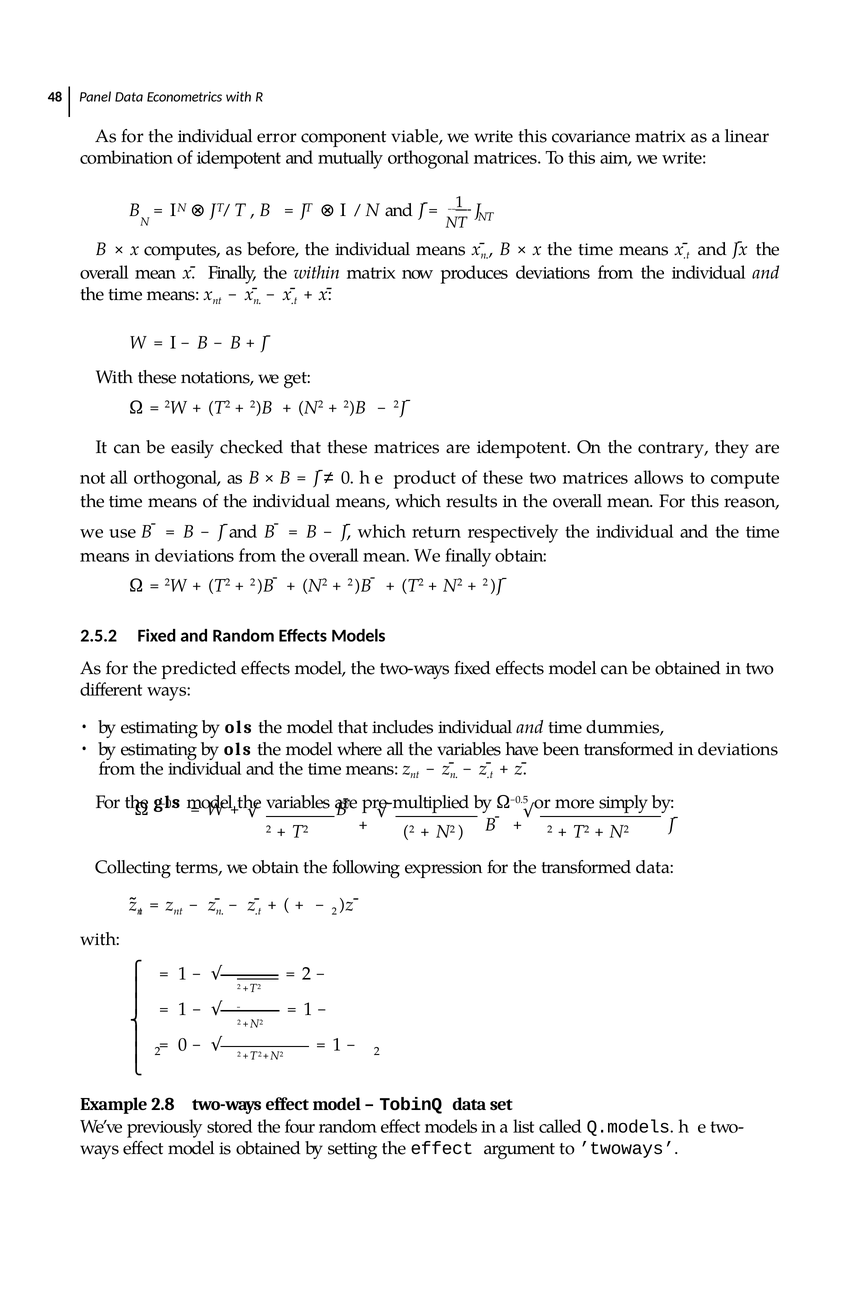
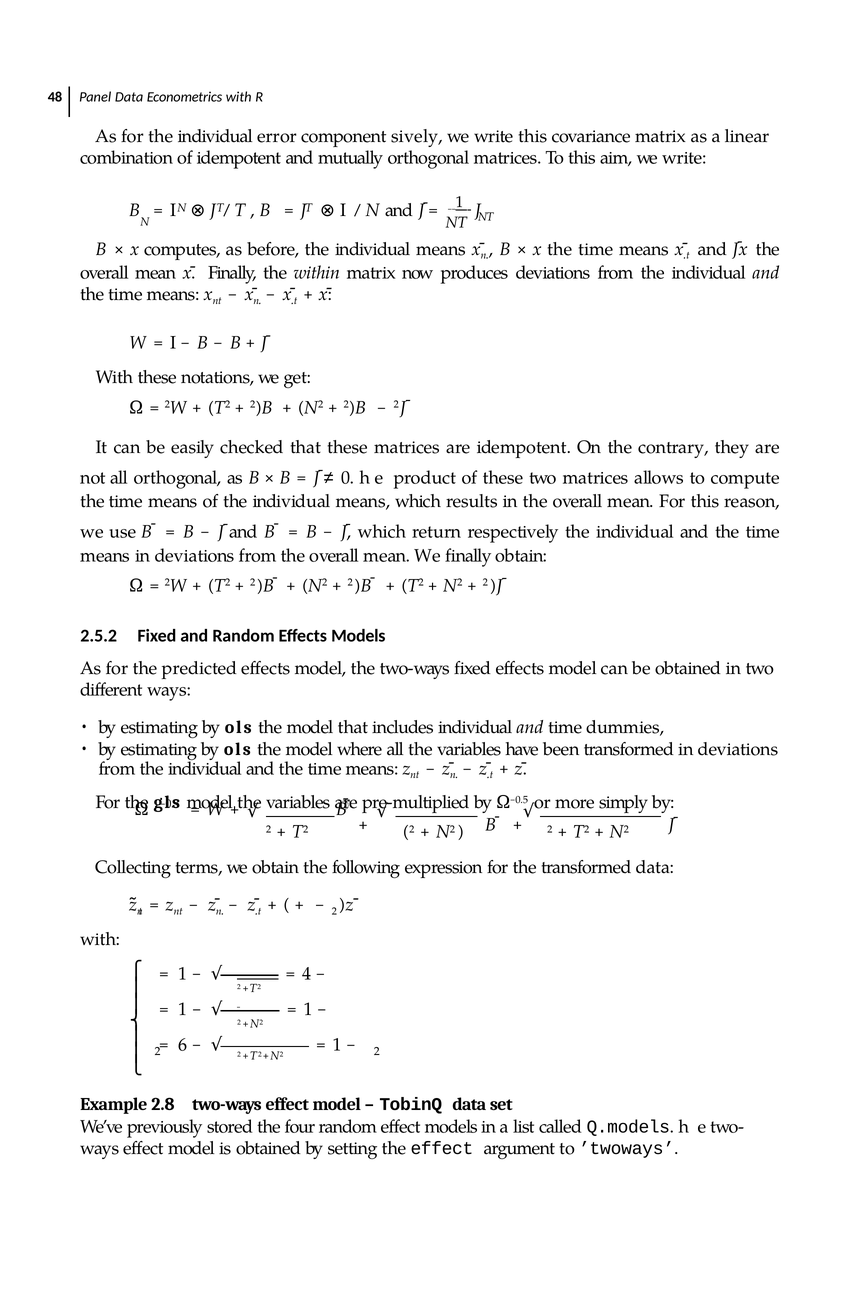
viable: viable -> sively
2 at (307, 974): 2 -> 4
0 at (183, 1045): 0 -> 6
